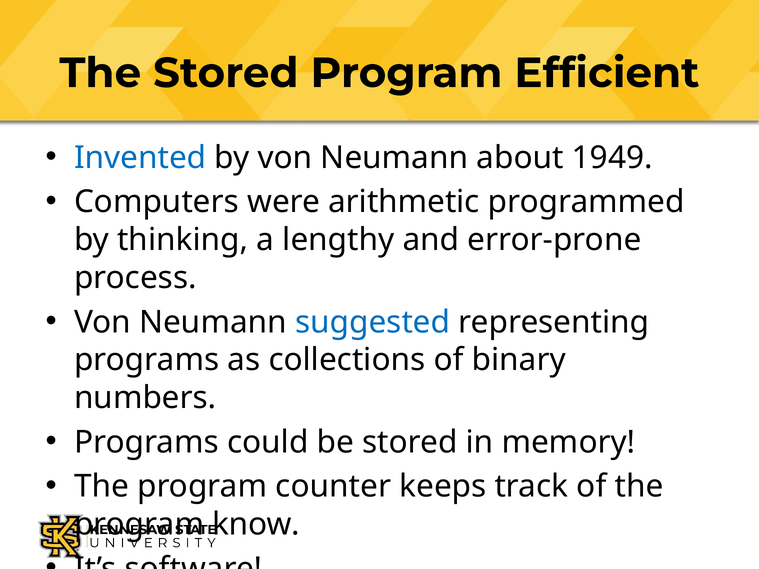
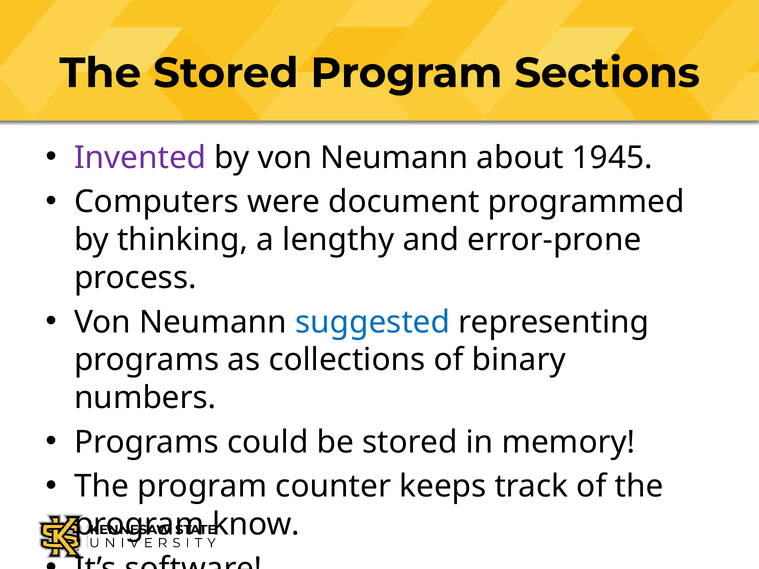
Efficient: Efficient -> Sections
Invented colour: blue -> purple
1949: 1949 -> 1945
arithmetic: arithmetic -> document
